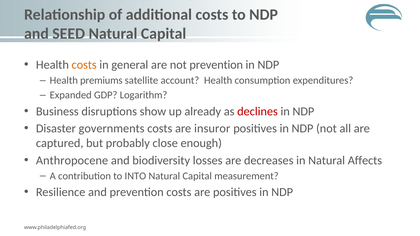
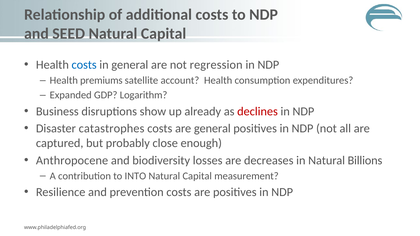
costs at (84, 65) colour: orange -> blue
not prevention: prevention -> regression
governments: governments -> catastrophes
are insuror: insuror -> general
Affects: Affects -> Billions
